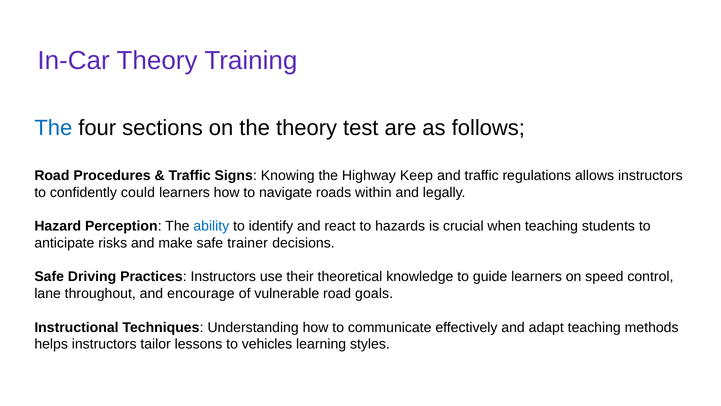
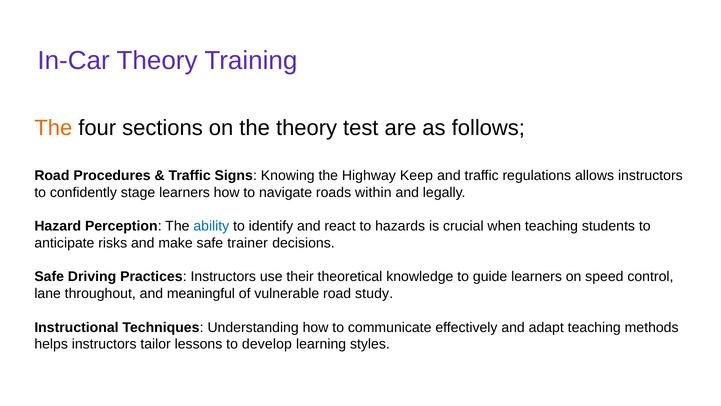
The at (53, 128) colour: blue -> orange
could: could -> stage
encourage: encourage -> meaningful
goals: goals -> study
vehicles: vehicles -> develop
